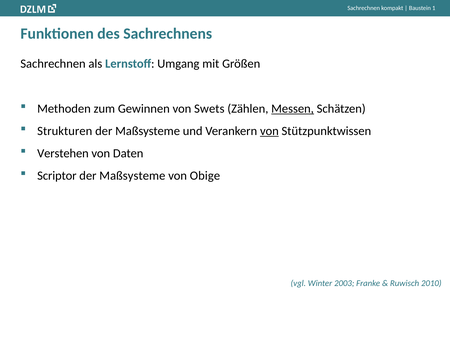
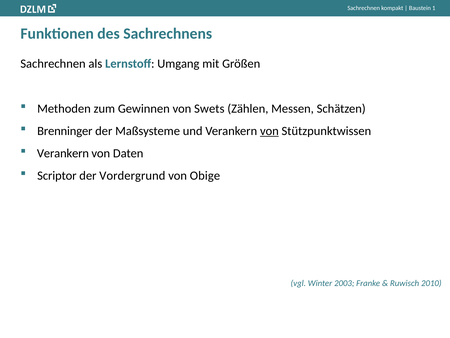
Messen underline: present -> none
Strukturen: Strukturen -> Brenninger
Verstehen at (63, 153): Verstehen -> Verankern
Maßsysteme at (132, 176): Maßsysteme -> Vordergrund
